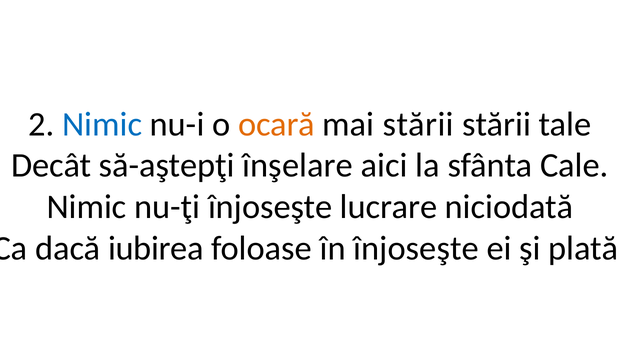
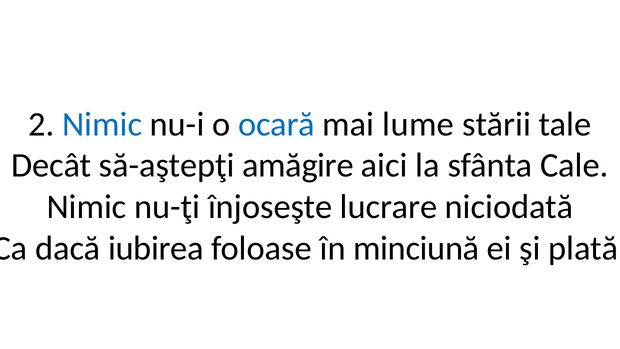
ocară colour: orange -> blue
mai stării: stării -> lume
înşelare: înşelare -> amăgire
în înjoseşte: înjoseşte -> minciună
